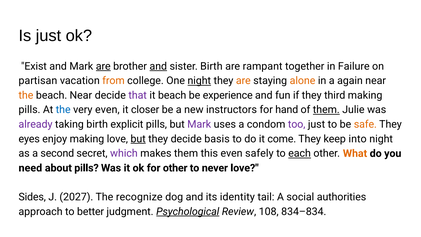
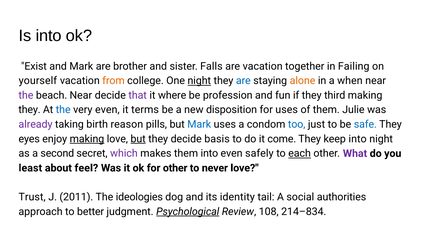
Is just: just -> into
are at (103, 66) underline: present -> none
and at (158, 66) underline: present -> none
sister Birth: Birth -> Falls
are rampant: rampant -> vacation
Failure: Failure -> Failing
partisan: partisan -> yourself
are at (243, 81) colour: orange -> blue
again: again -> when
the at (26, 95) colour: orange -> purple
it beach: beach -> where
experience: experience -> profession
pills at (29, 110): pills -> they
closer: closer -> terms
instructors: instructors -> disposition
for hand: hand -> uses
them at (326, 110) underline: present -> none
explicit: explicit -> reason
Mark at (199, 124) colour: purple -> blue
too colour: purple -> blue
safe colour: orange -> blue
making at (87, 139) underline: none -> present
them this: this -> into
What colour: orange -> purple
need: need -> least
about pills: pills -> feel
Sides: Sides -> Trust
2027: 2027 -> 2011
recognize: recognize -> ideologies
834–834: 834–834 -> 214–834
